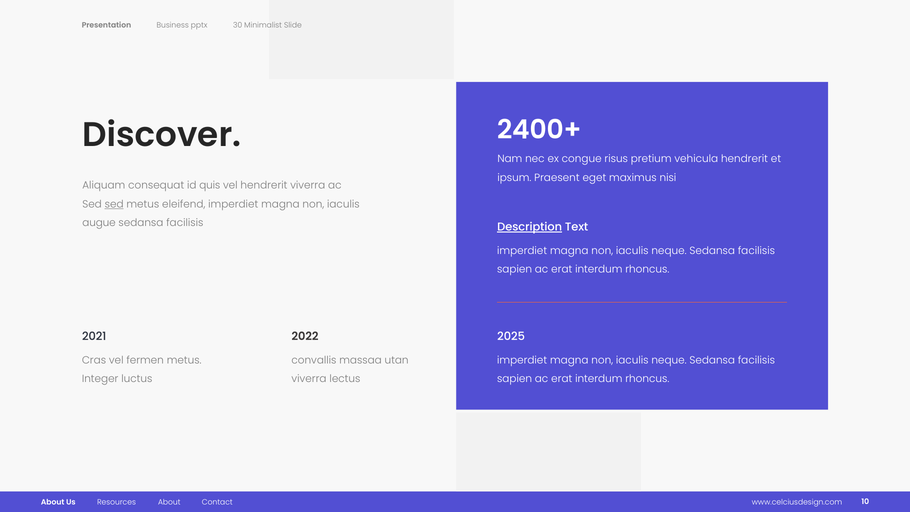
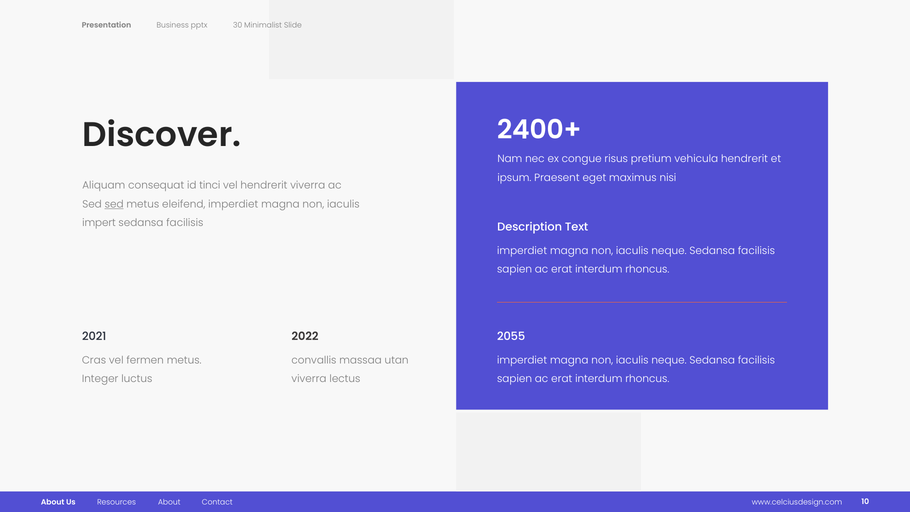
quis: quis -> tinci
augue: augue -> impert
Description underline: present -> none
2025: 2025 -> 2055
